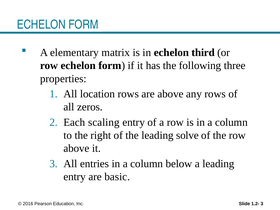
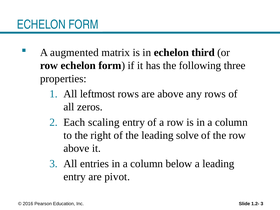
elementary: elementary -> augmented
location: location -> leftmost
basic: basic -> pivot
